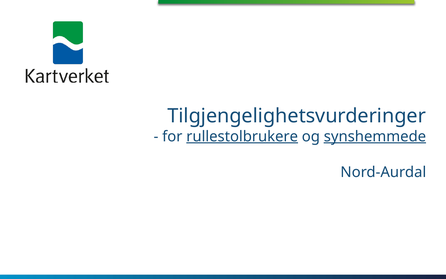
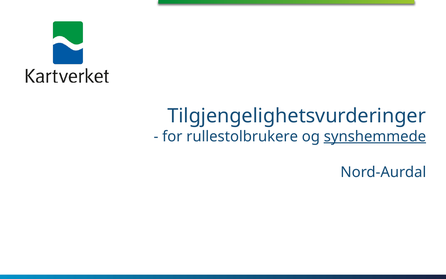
rullestolbrukere underline: present -> none
